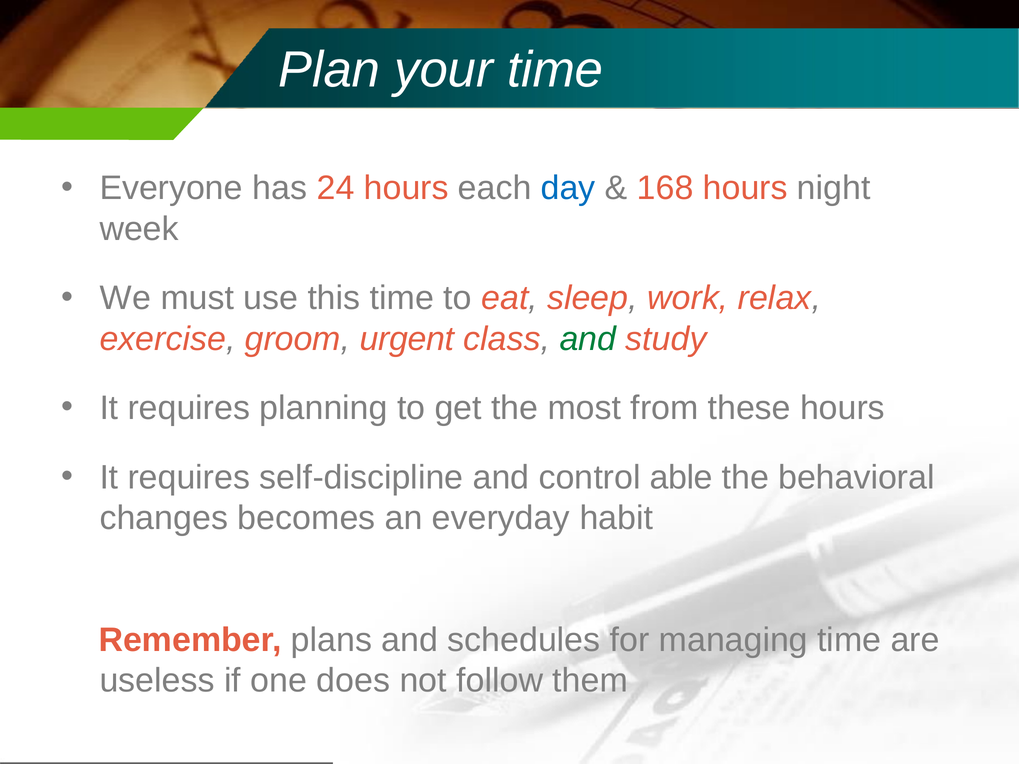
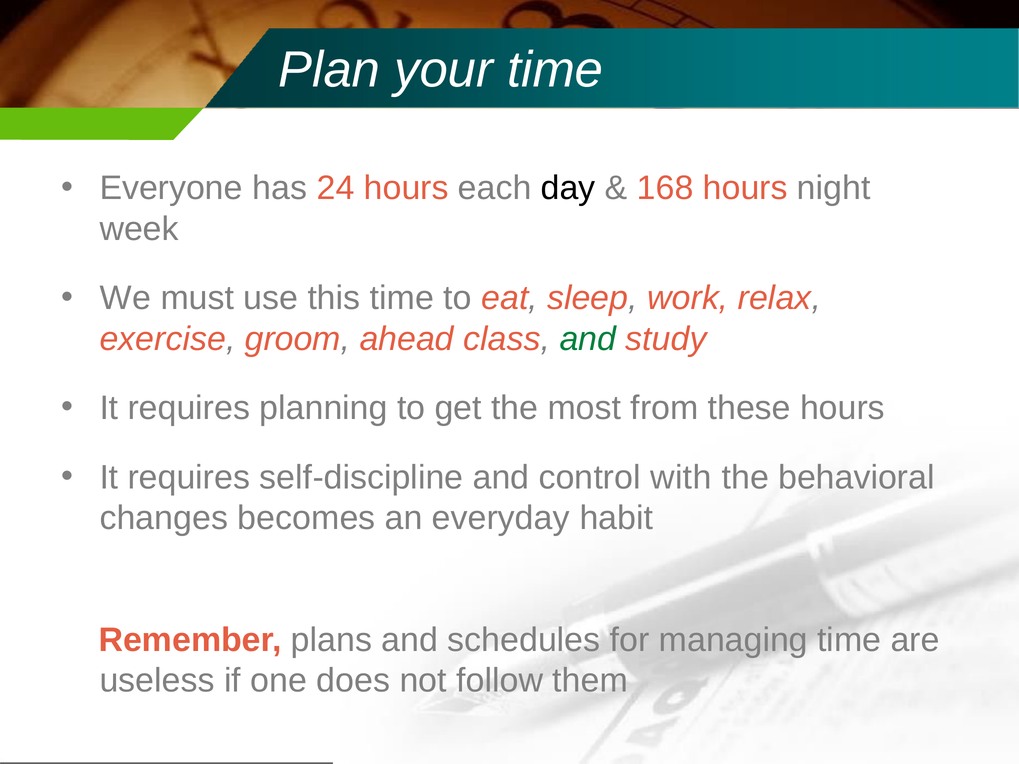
day colour: blue -> black
urgent: urgent -> ahead
able: able -> with
